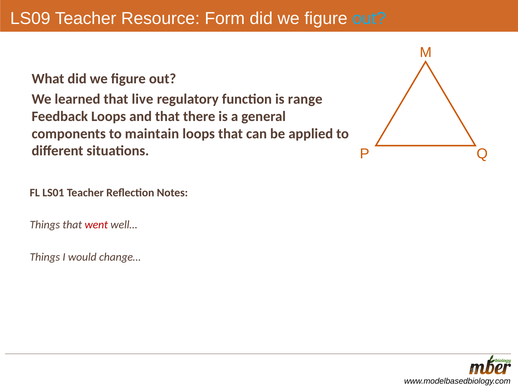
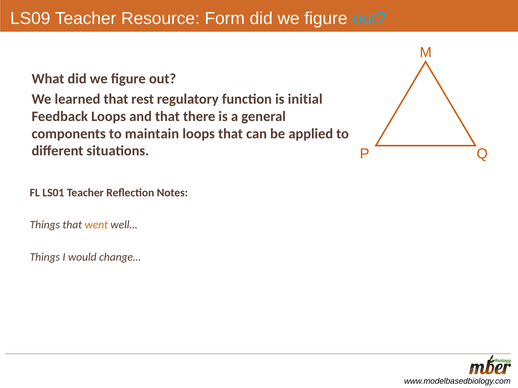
live: live -> rest
range: range -> initial
went colour: red -> orange
